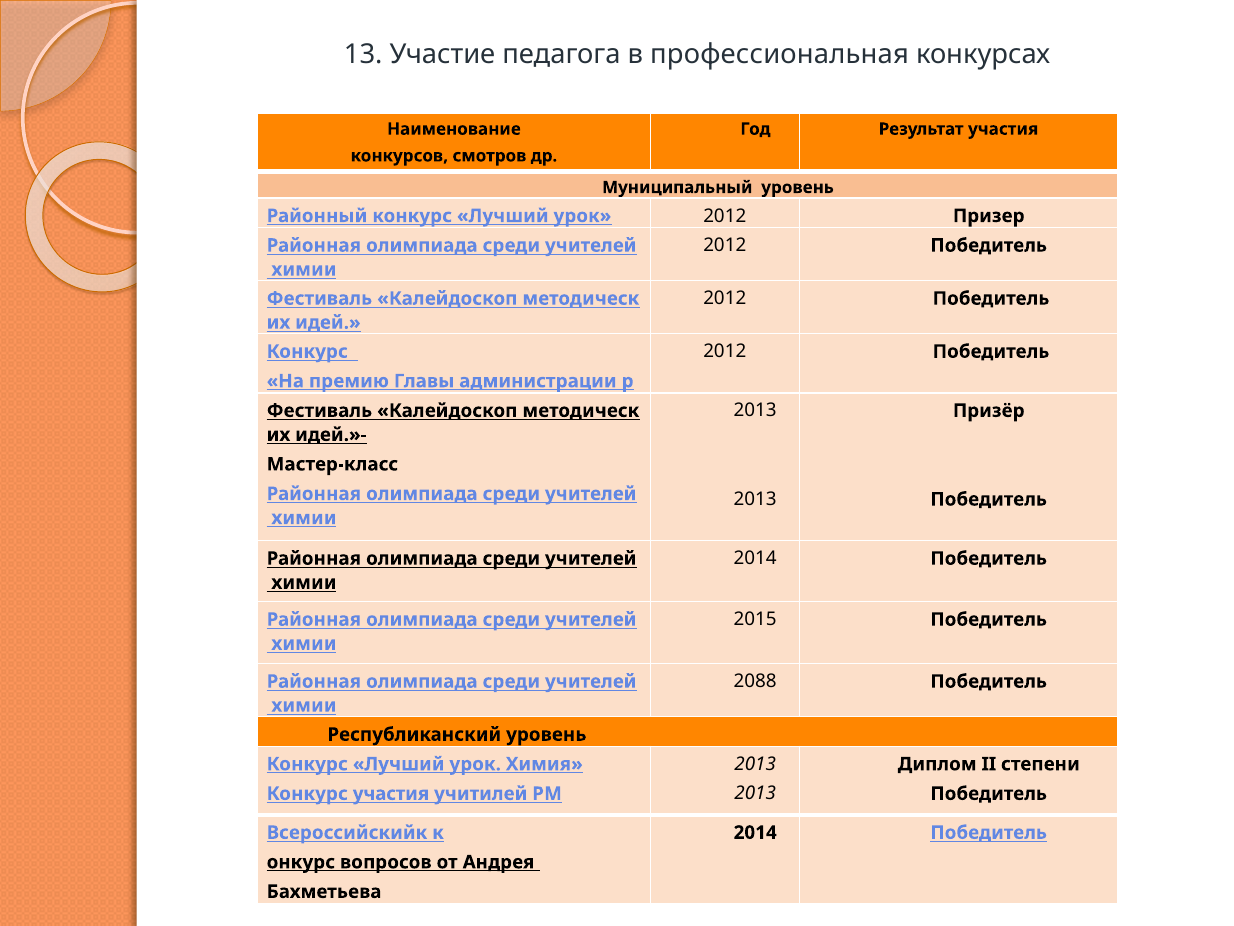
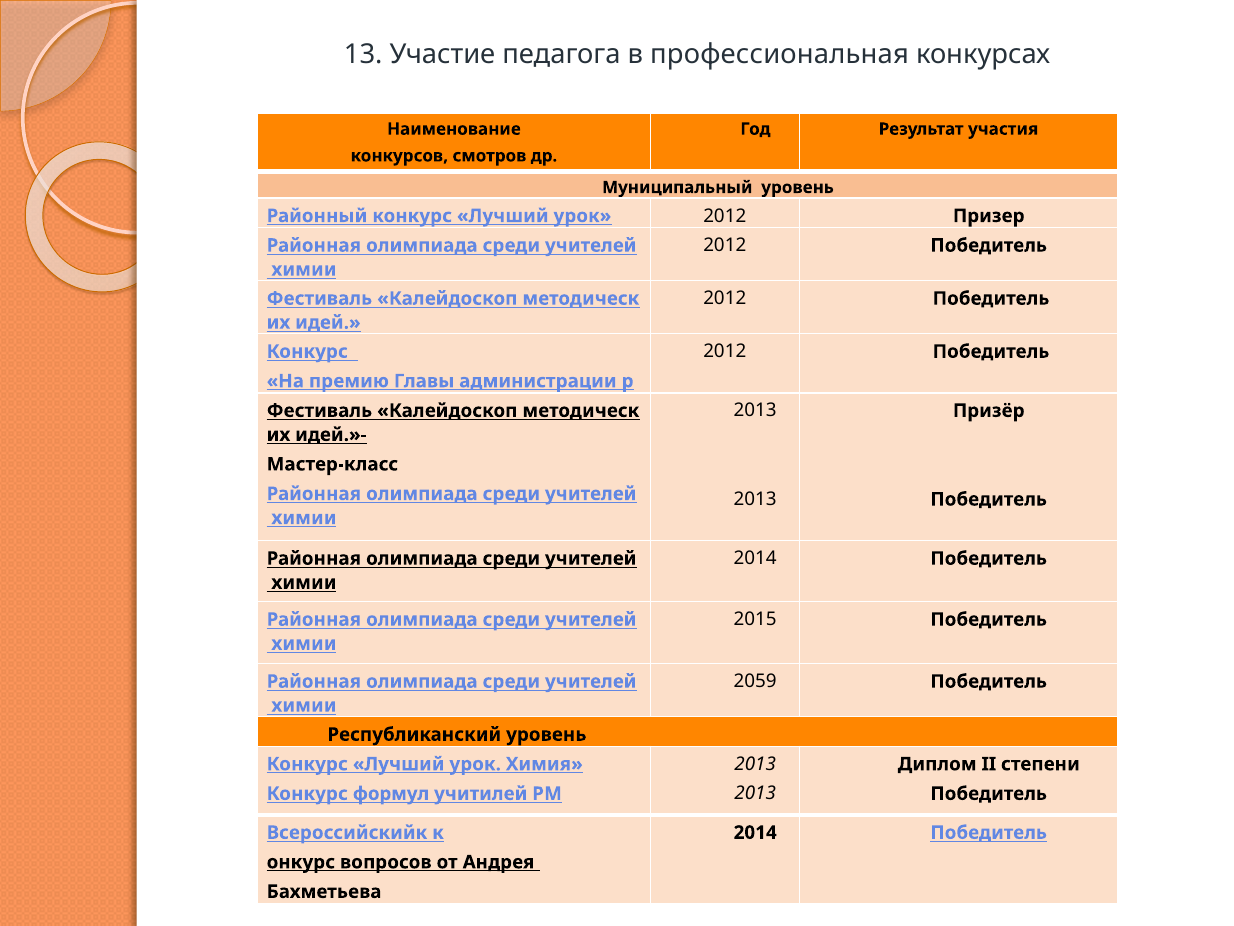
2088: 2088 -> 2059
Конкурс участия: участия -> формул
